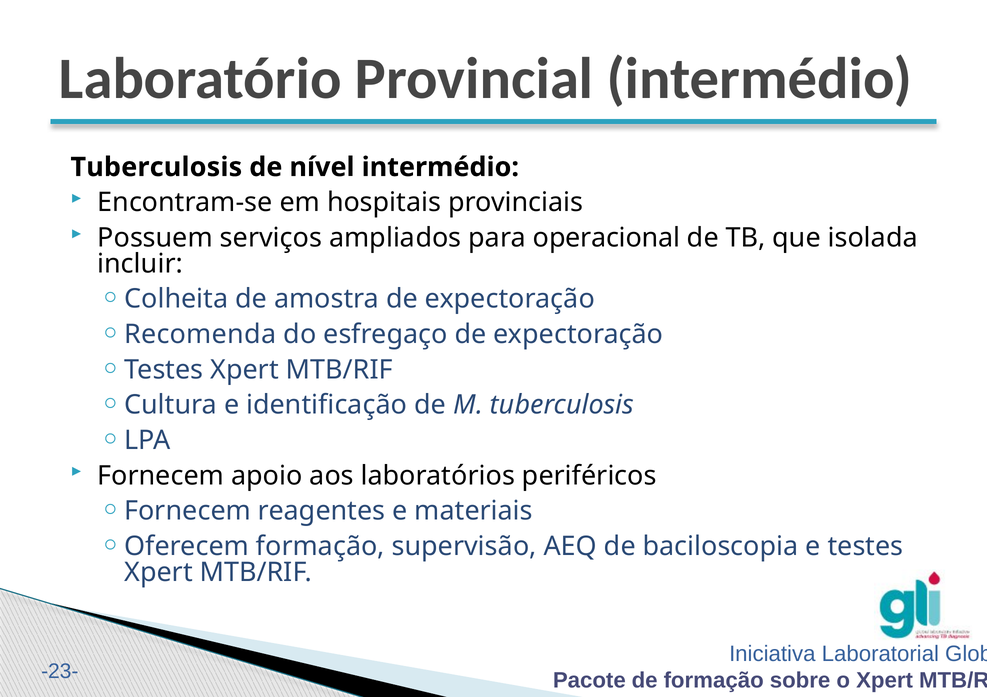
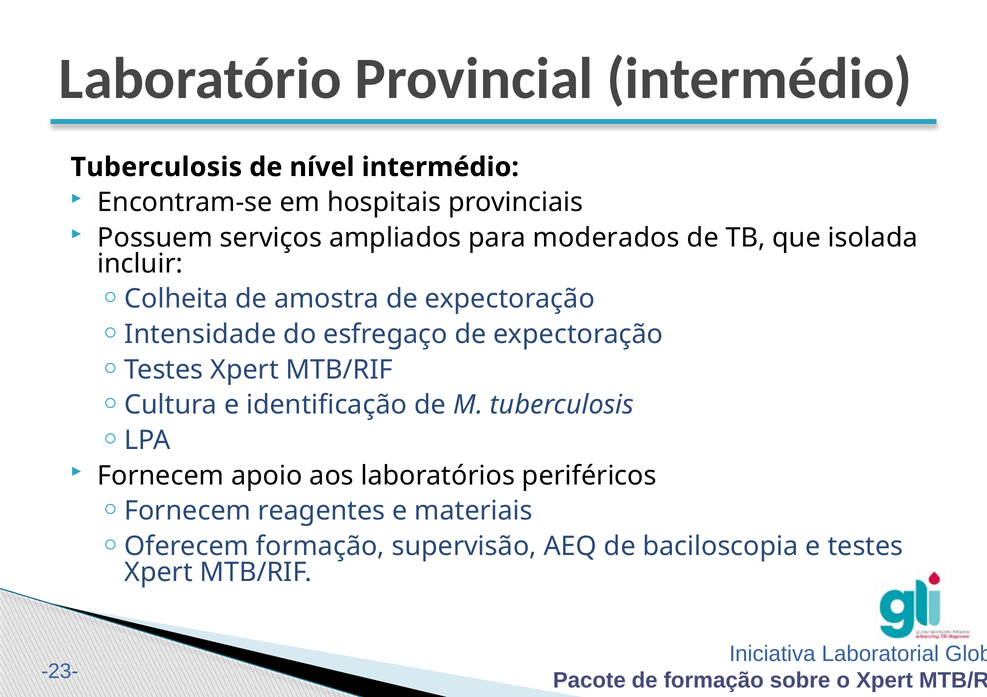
operacional: operacional -> moderados
Recomenda: Recomenda -> Intensidade
